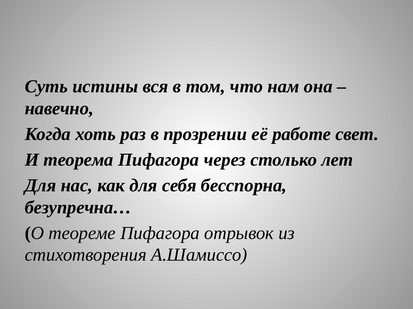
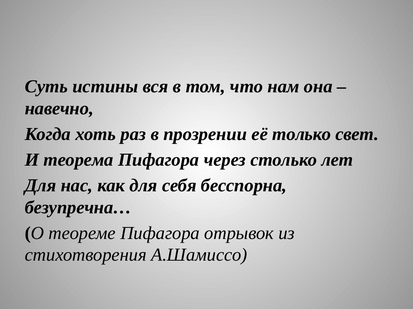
работе: работе -> только
